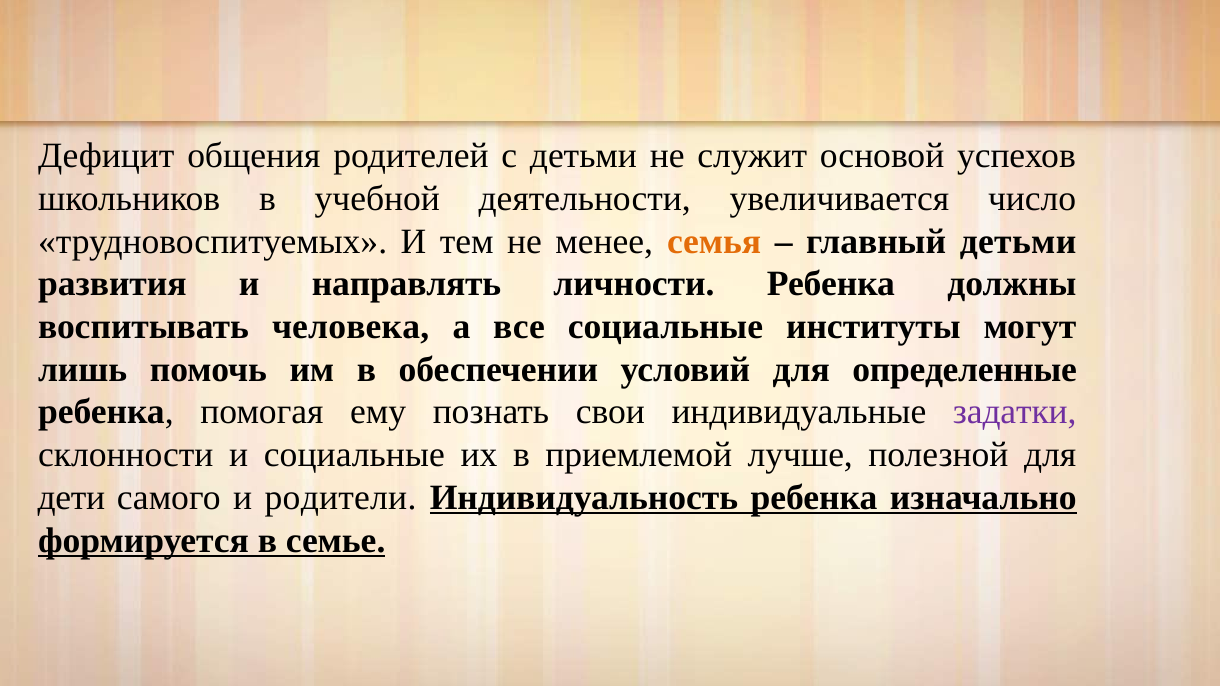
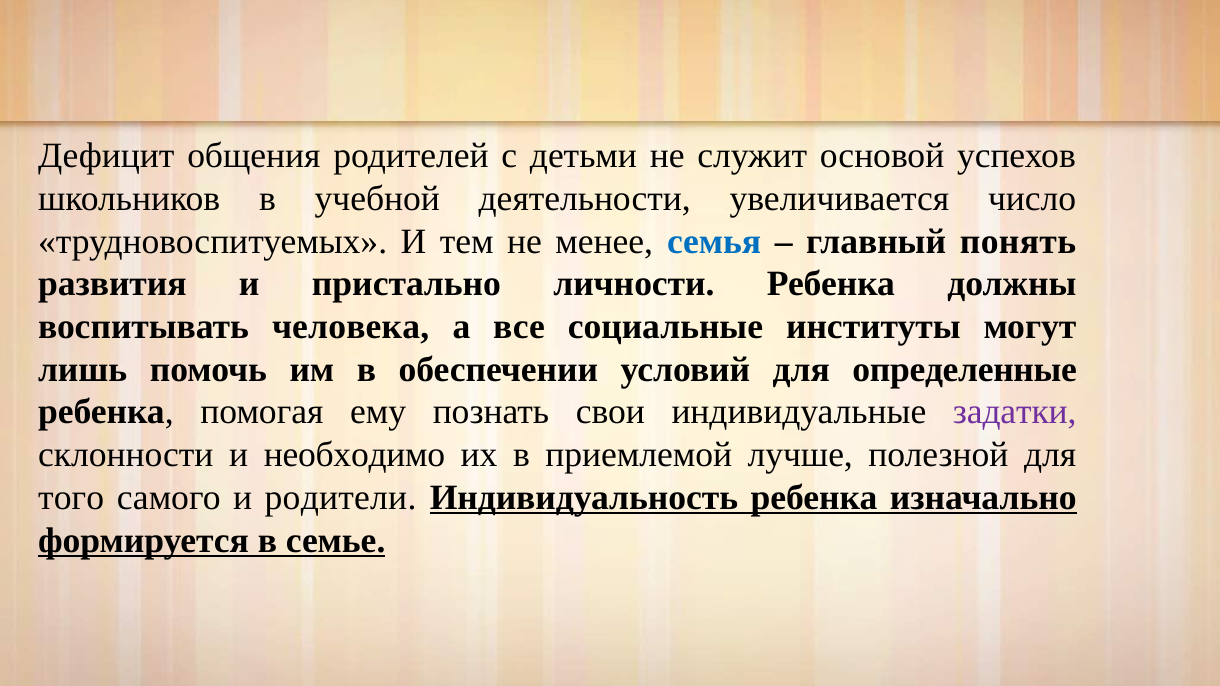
семья colour: orange -> blue
главный детьми: детьми -> понять
направлять: направлять -> пристально
и социальные: социальные -> необходимо
дети: дети -> того
